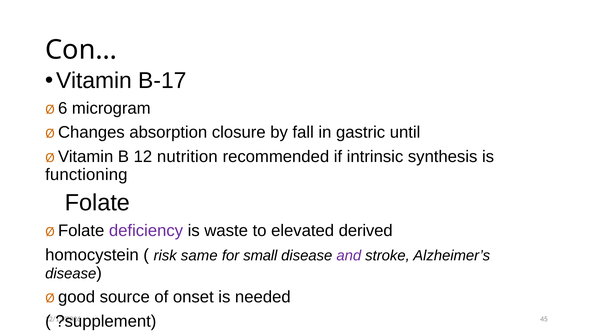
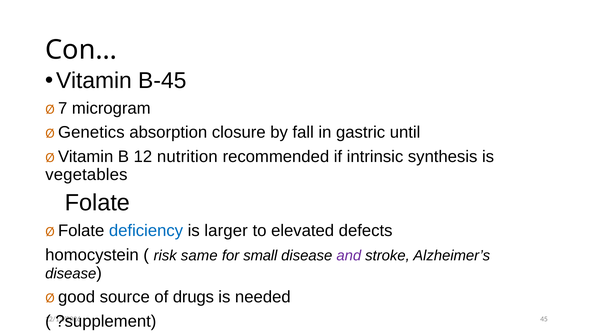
B-17: B-17 -> B-45
6: 6 -> 7
Changes: Changes -> Genetics
functioning: functioning -> vegetables
deficiency colour: purple -> blue
waste: waste -> larger
derived: derived -> defects
onset: onset -> drugs
